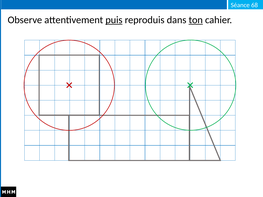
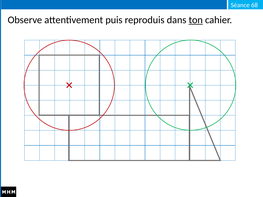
puis underline: present -> none
